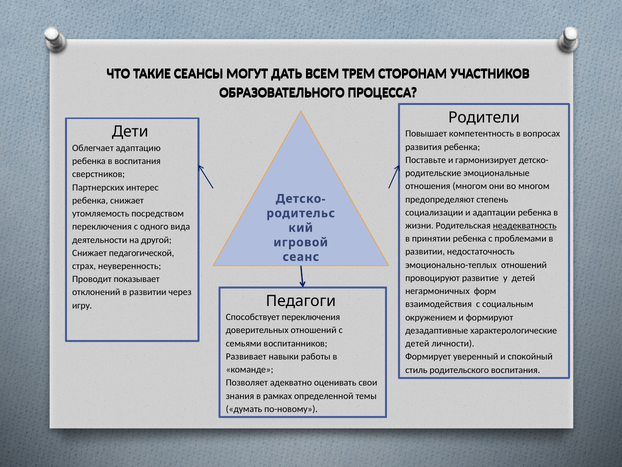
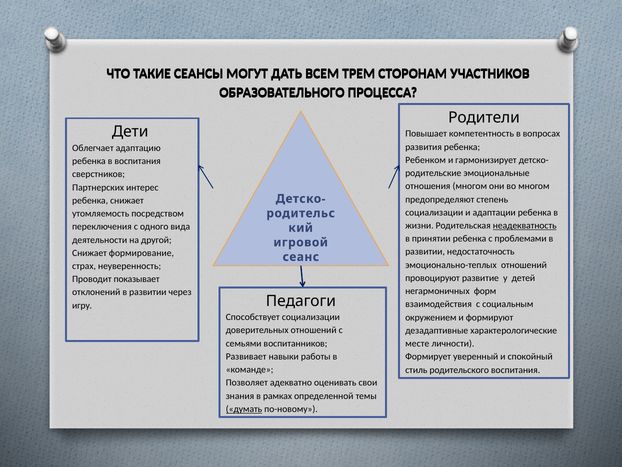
Поставьте: Поставьте -> Ребенком
педагогической: педагогической -> формирование
Способствует переключения: переключения -> социализации
детей at (417, 343): детей -> месте
думать underline: none -> present
